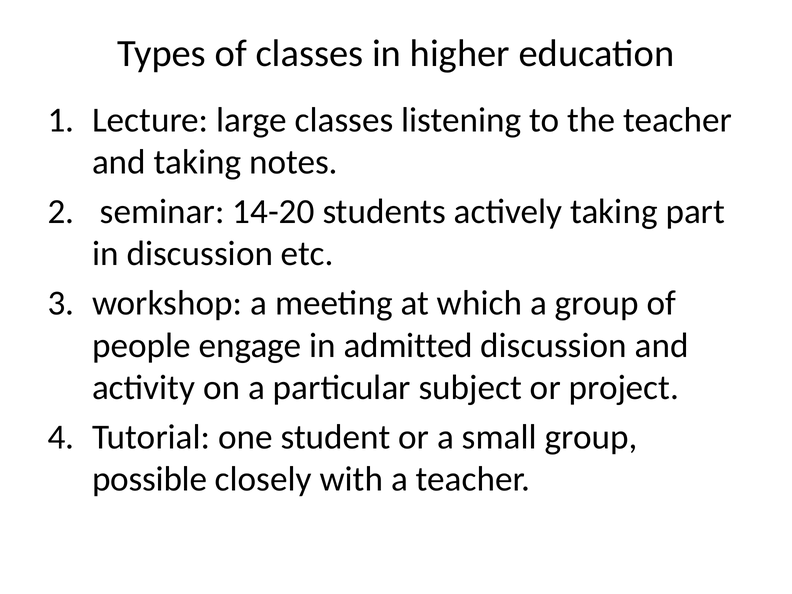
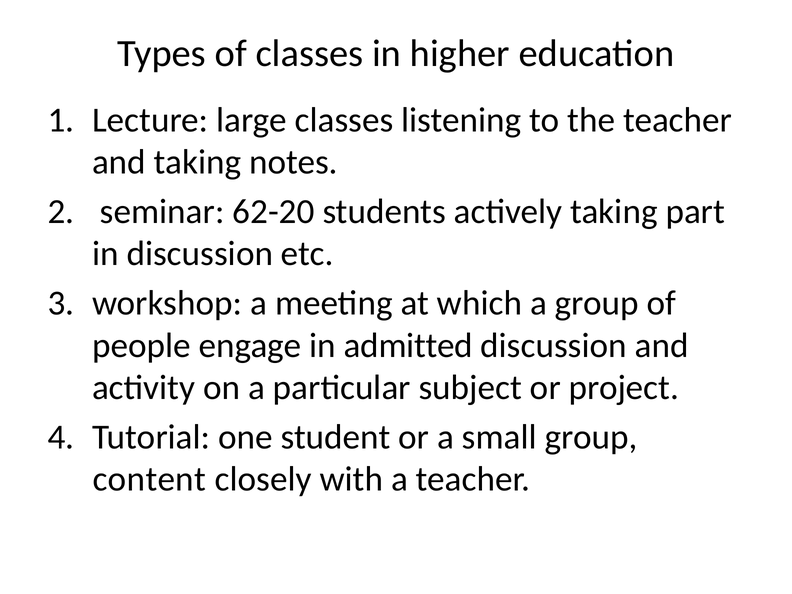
14-20: 14-20 -> 62-20
possible: possible -> content
